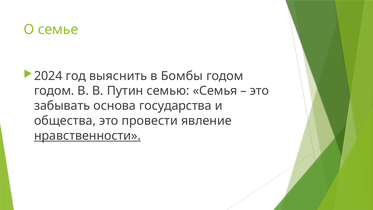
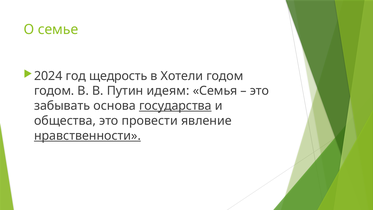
выяснить: выяснить -> щедрость
Бомбы: Бомбы -> Хотели
семью: семью -> идеям
государства underline: none -> present
